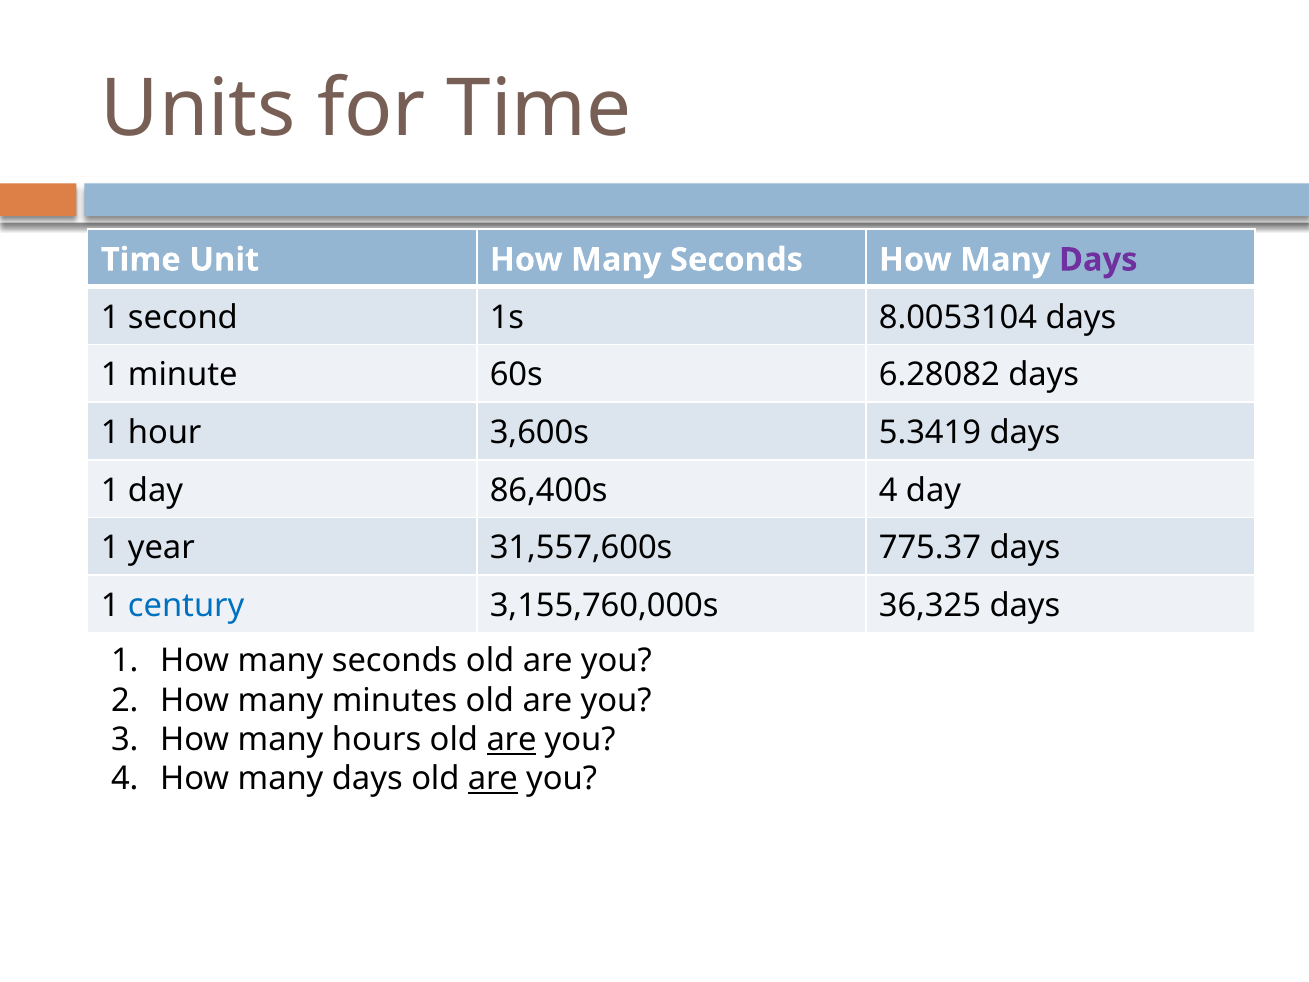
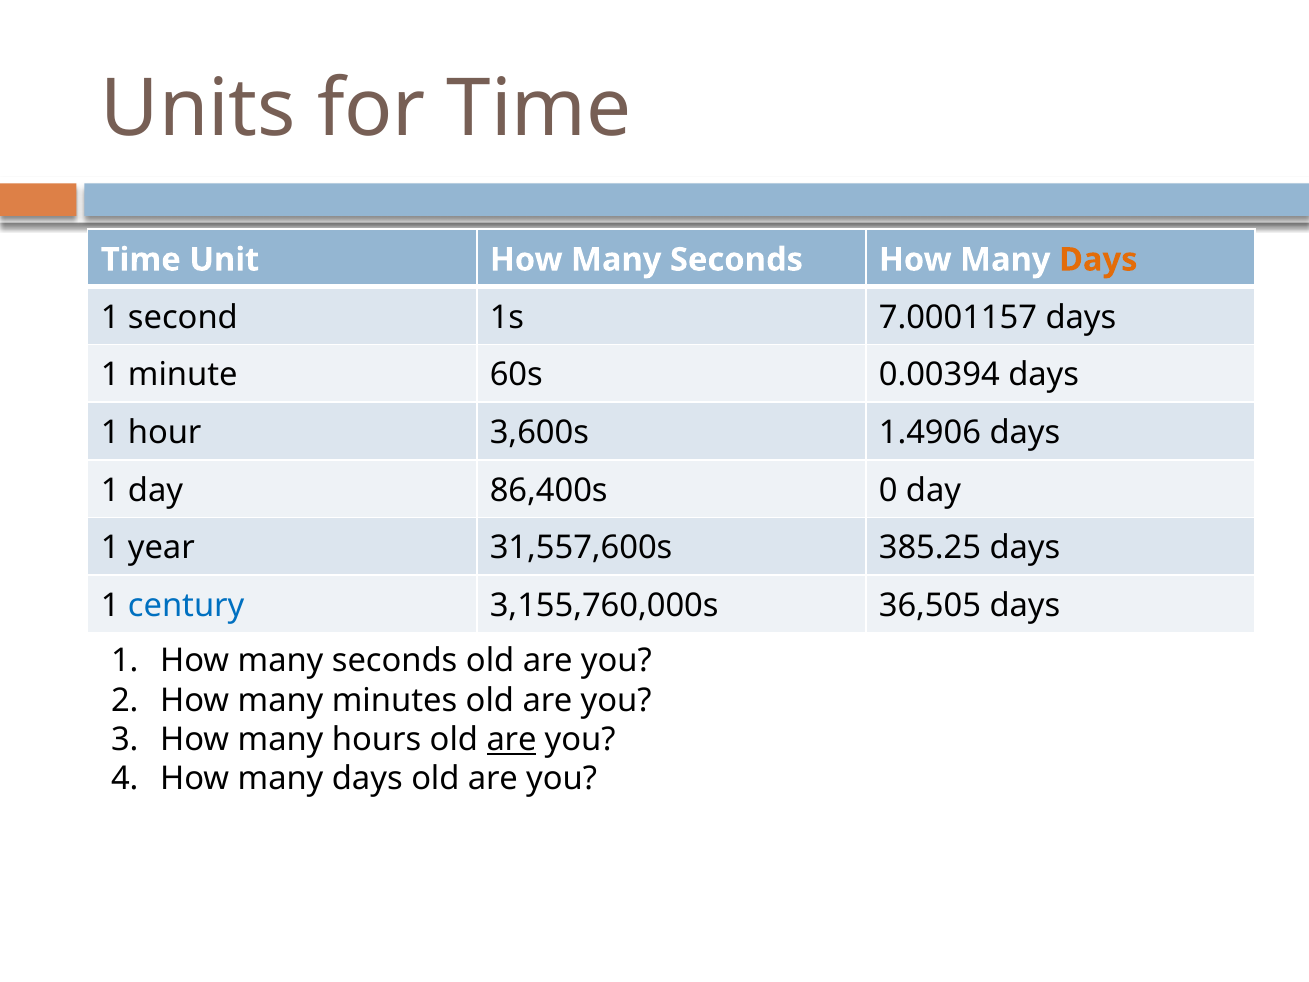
Days at (1098, 260) colour: purple -> orange
8.0053104: 8.0053104 -> 7.0001157
6.28082: 6.28082 -> 0.00394
5.3419: 5.3419 -> 1.4906
86,400s 4: 4 -> 0
775.37: 775.37 -> 385.25
36,325: 36,325 -> 36,505
are at (493, 779) underline: present -> none
